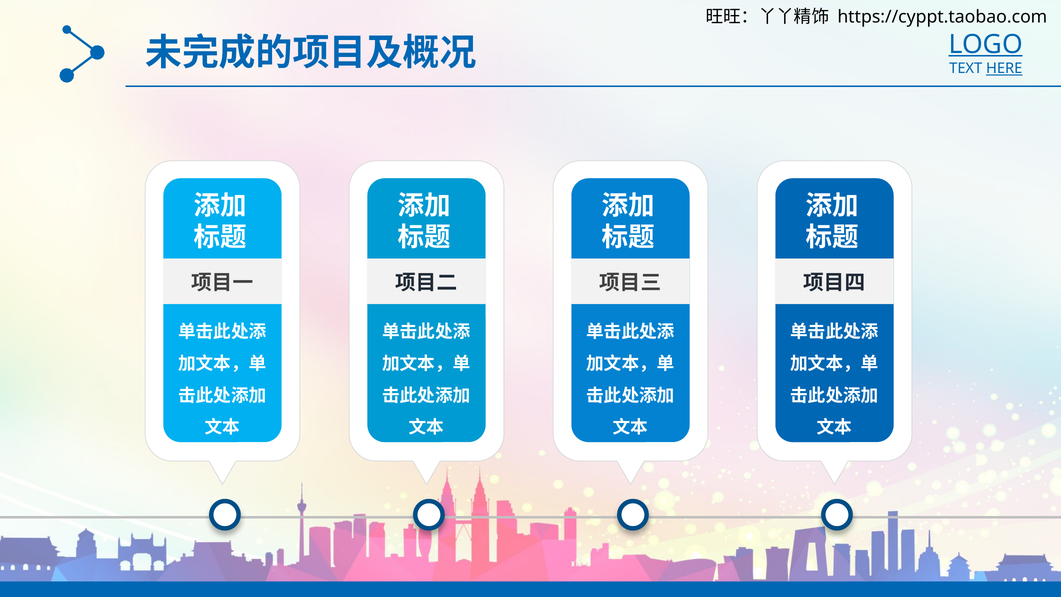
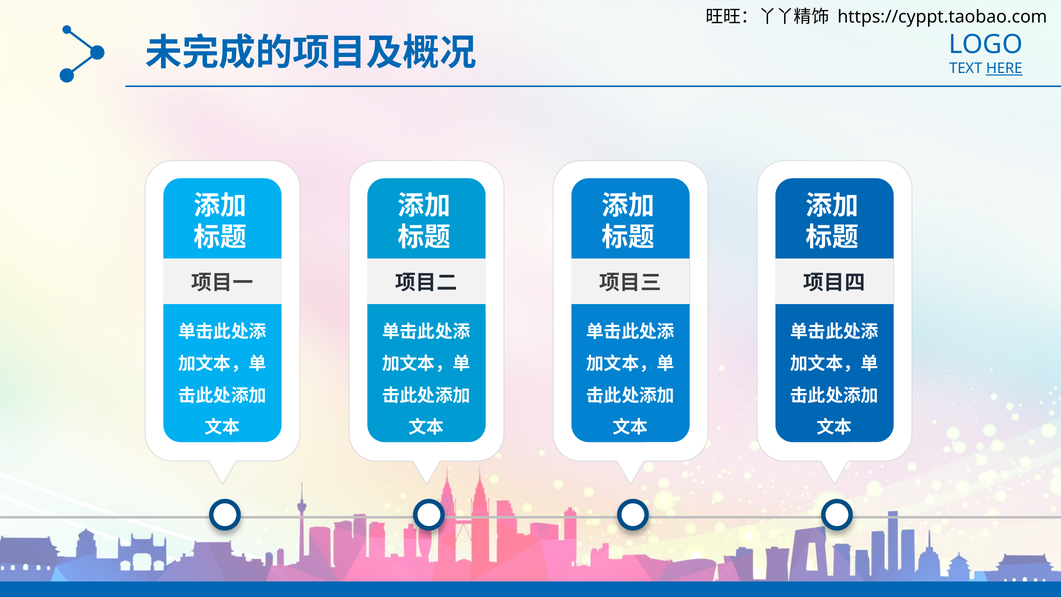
LOGO underline: present -> none
